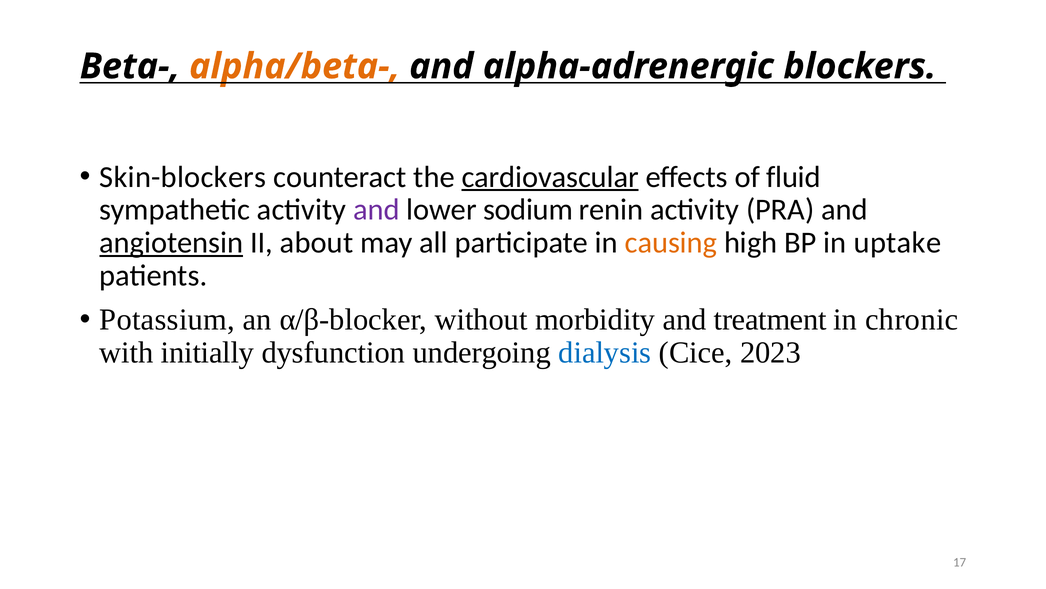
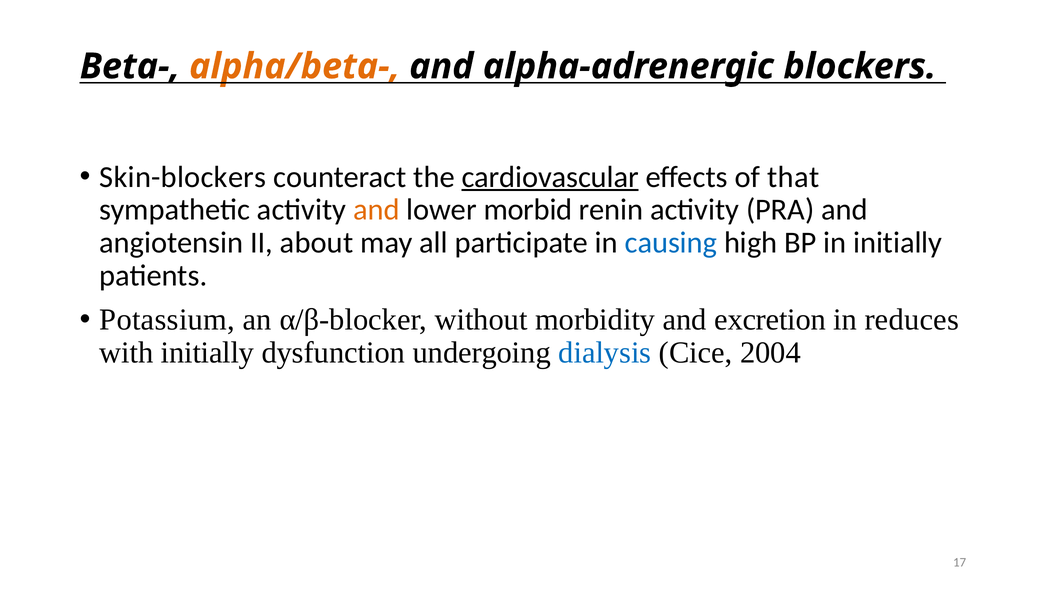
fluid: fluid -> that
and at (376, 210) colour: purple -> orange
sodium: sodium -> morbid
angiotensin underline: present -> none
causing colour: orange -> blue
in uptake: uptake -> initially
treatment: treatment -> excretion
chronic: chronic -> reduces
2023: 2023 -> 2004
